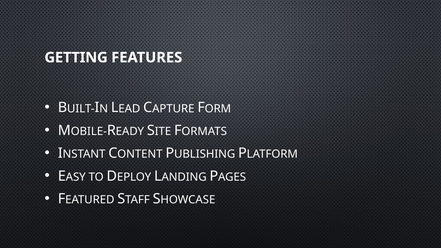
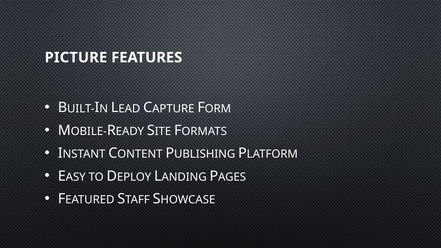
GETTING: GETTING -> PICTURE
